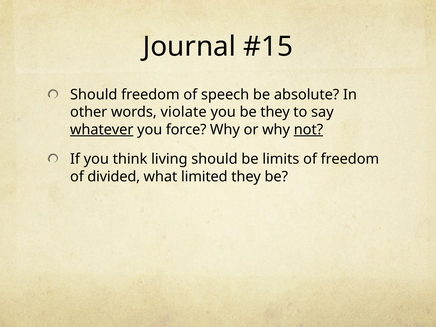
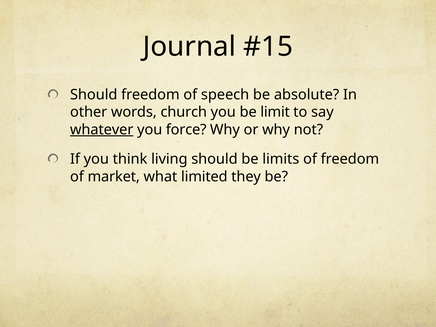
violate: violate -> church
be they: they -> limit
not underline: present -> none
divided: divided -> market
